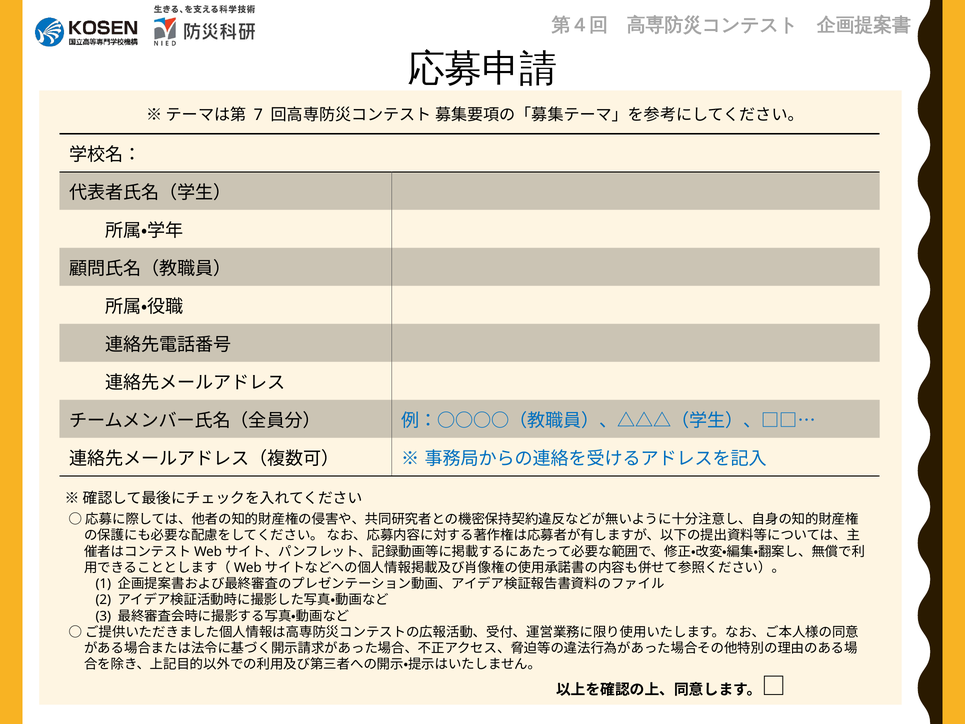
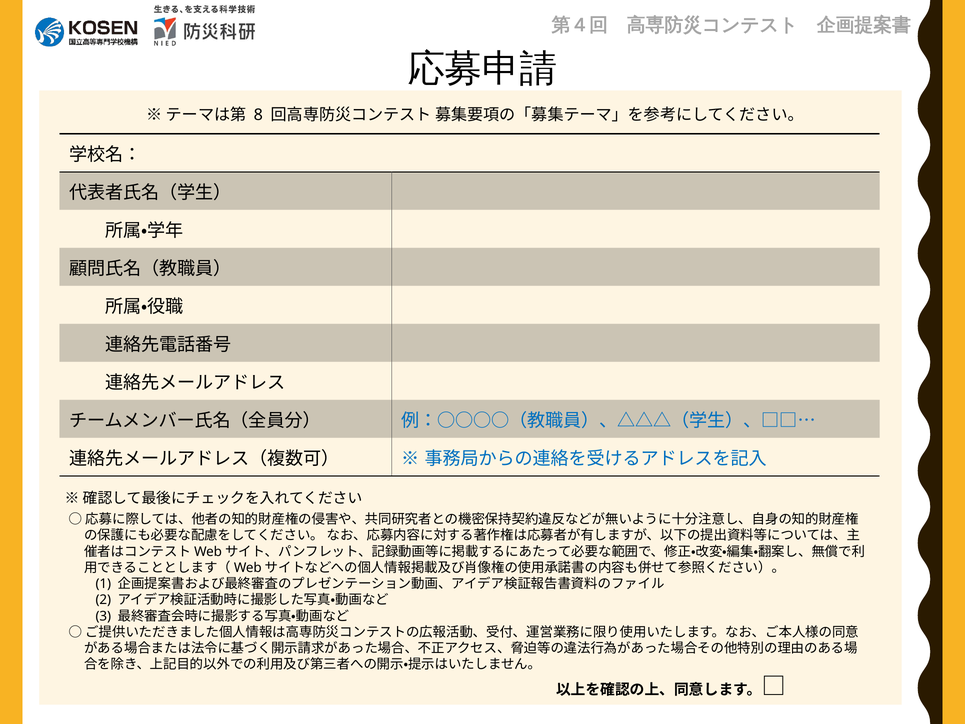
7: 7 -> 8
